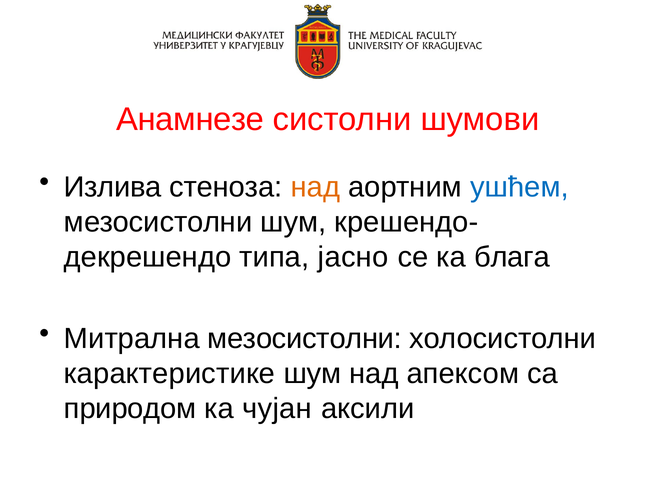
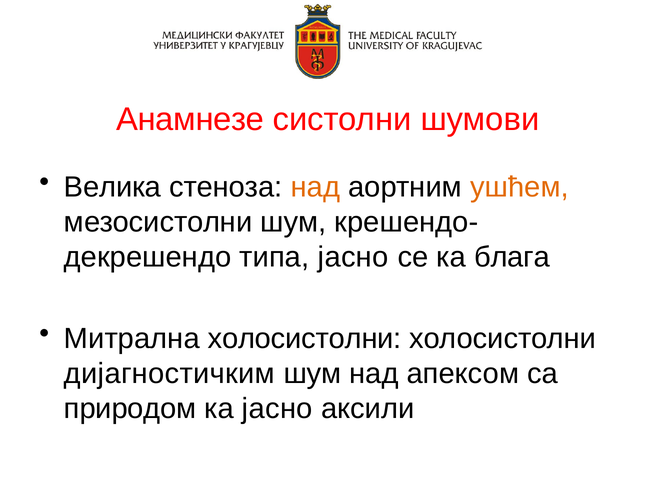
Излива: Излива -> Велика
ушћем colour: blue -> orange
Митрална мезосистолни: мезосистолни -> холосистолни
карактеристике: карактеристике -> дијагностичким
ка чујан: чујан -> јасно
